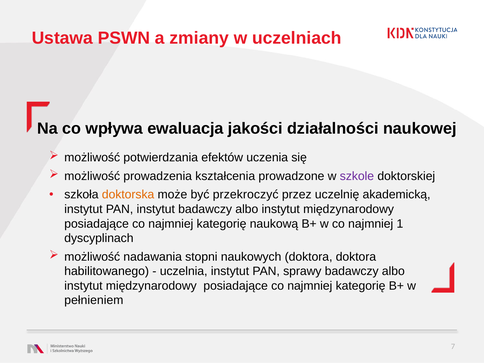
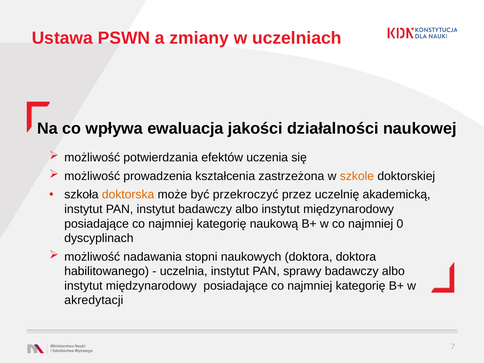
prowadzone: prowadzone -> zastrzeżona
szkole colour: purple -> orange
1: 1 -> 0
pełnieniem: pełnieniem -> akredytacji
